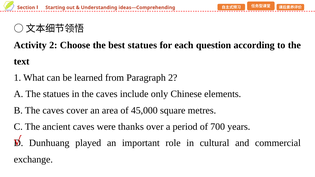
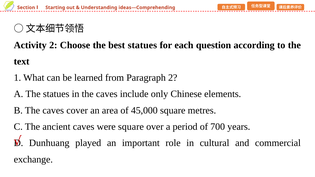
were thanks: thanks -> square
